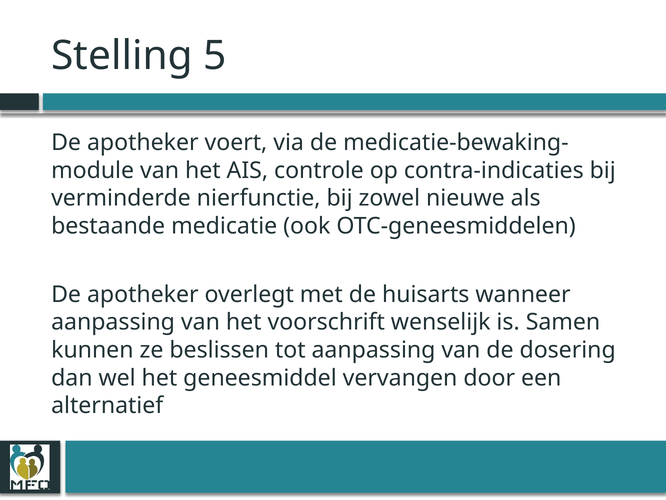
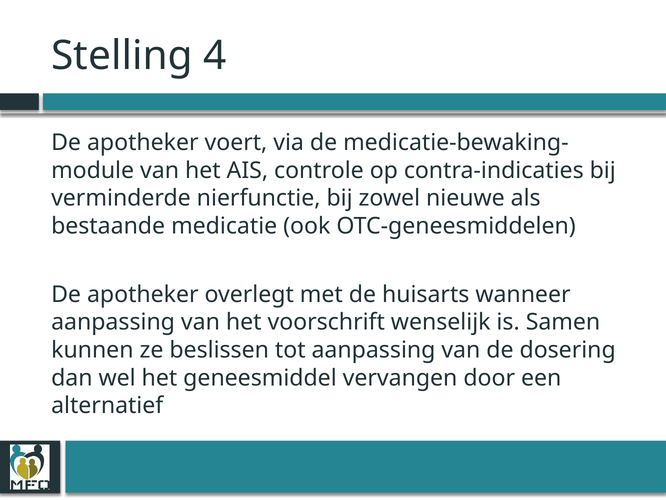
5: 5 -> 4
